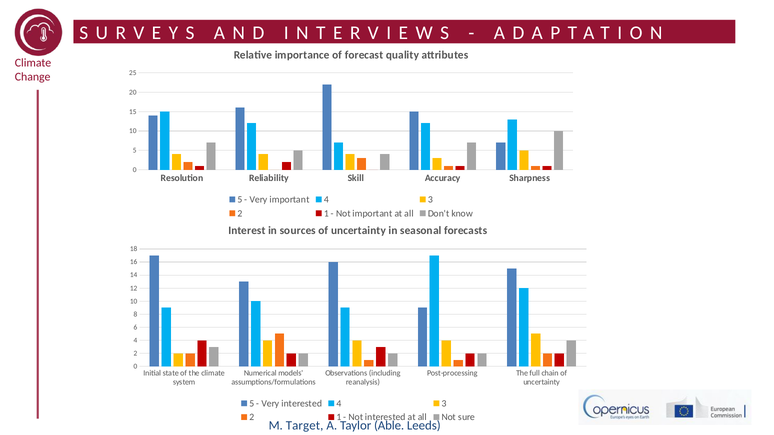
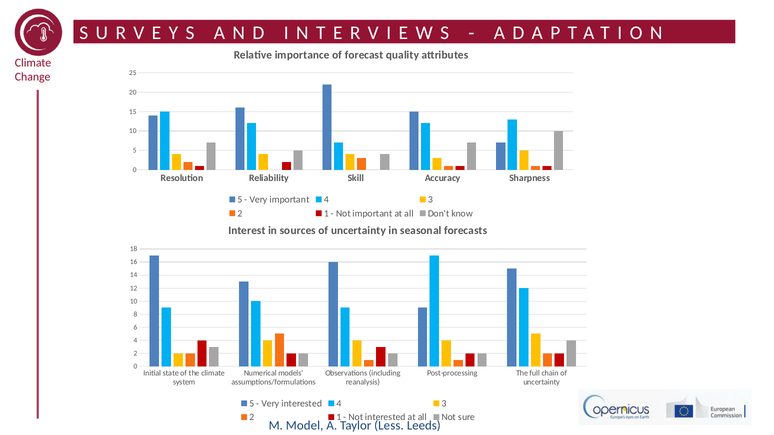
Target: Target -> Model
Able: Able -> Less
